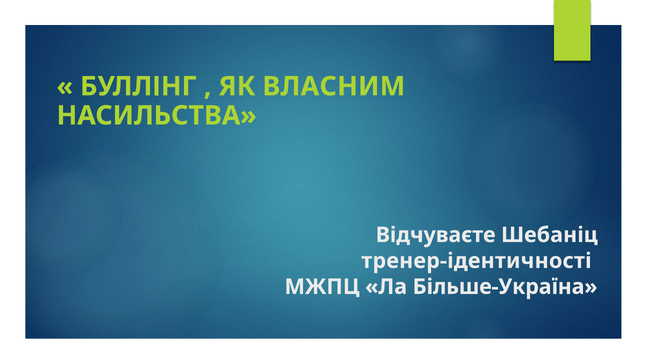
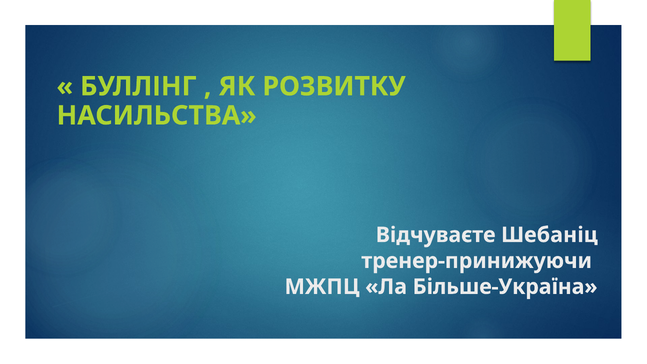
ВЛАСНИМ: ВЛАСНИМ -> РОЗВИТКУ
тренер-ідентичності: тренер-ідентичності -> тренер-принижуючи
